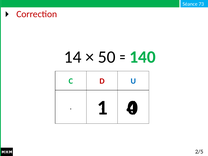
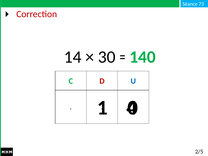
50: 50 -> 30
